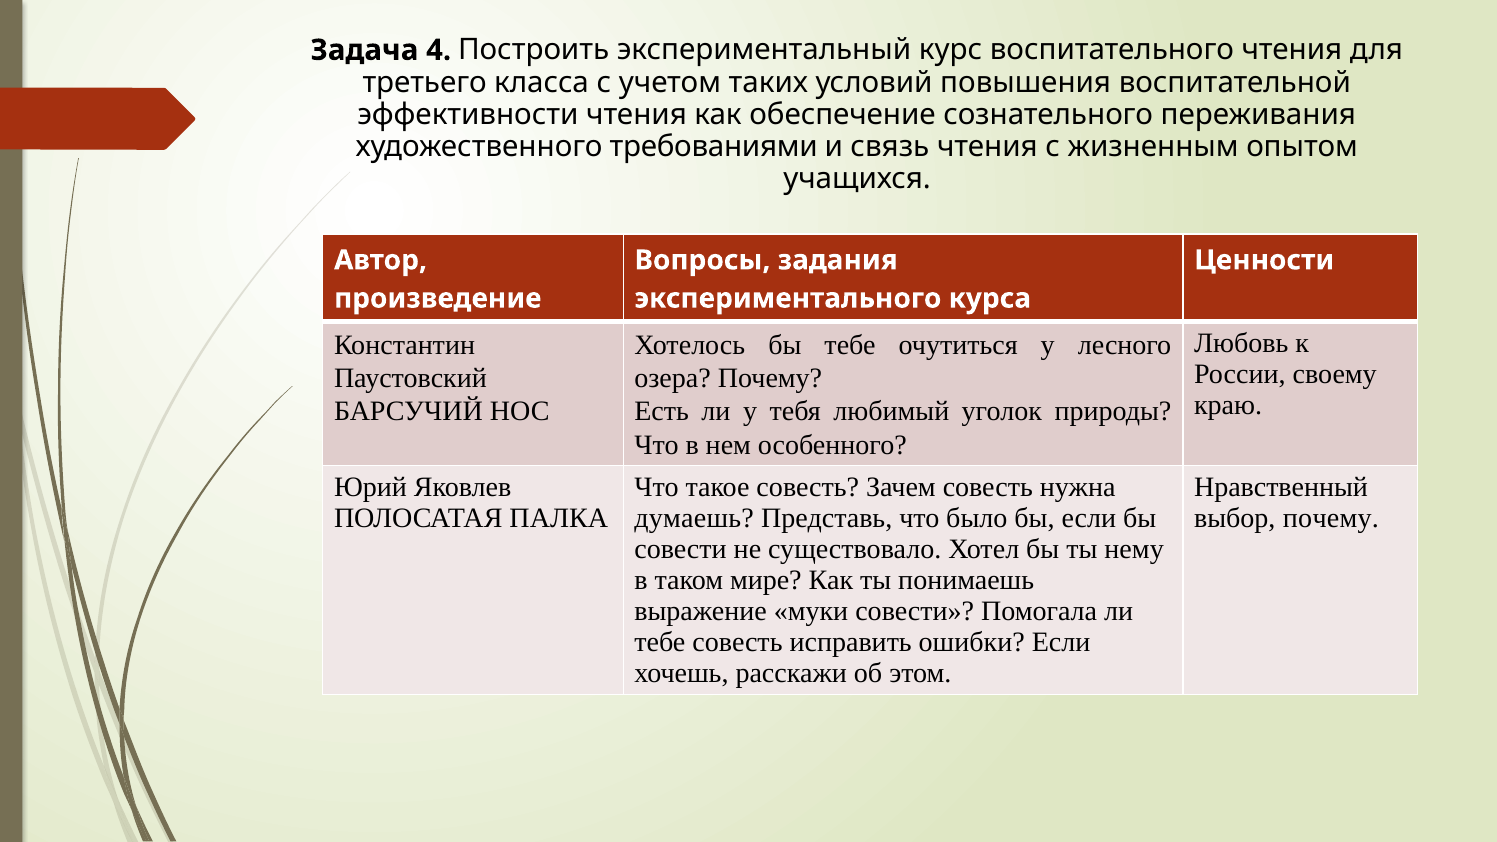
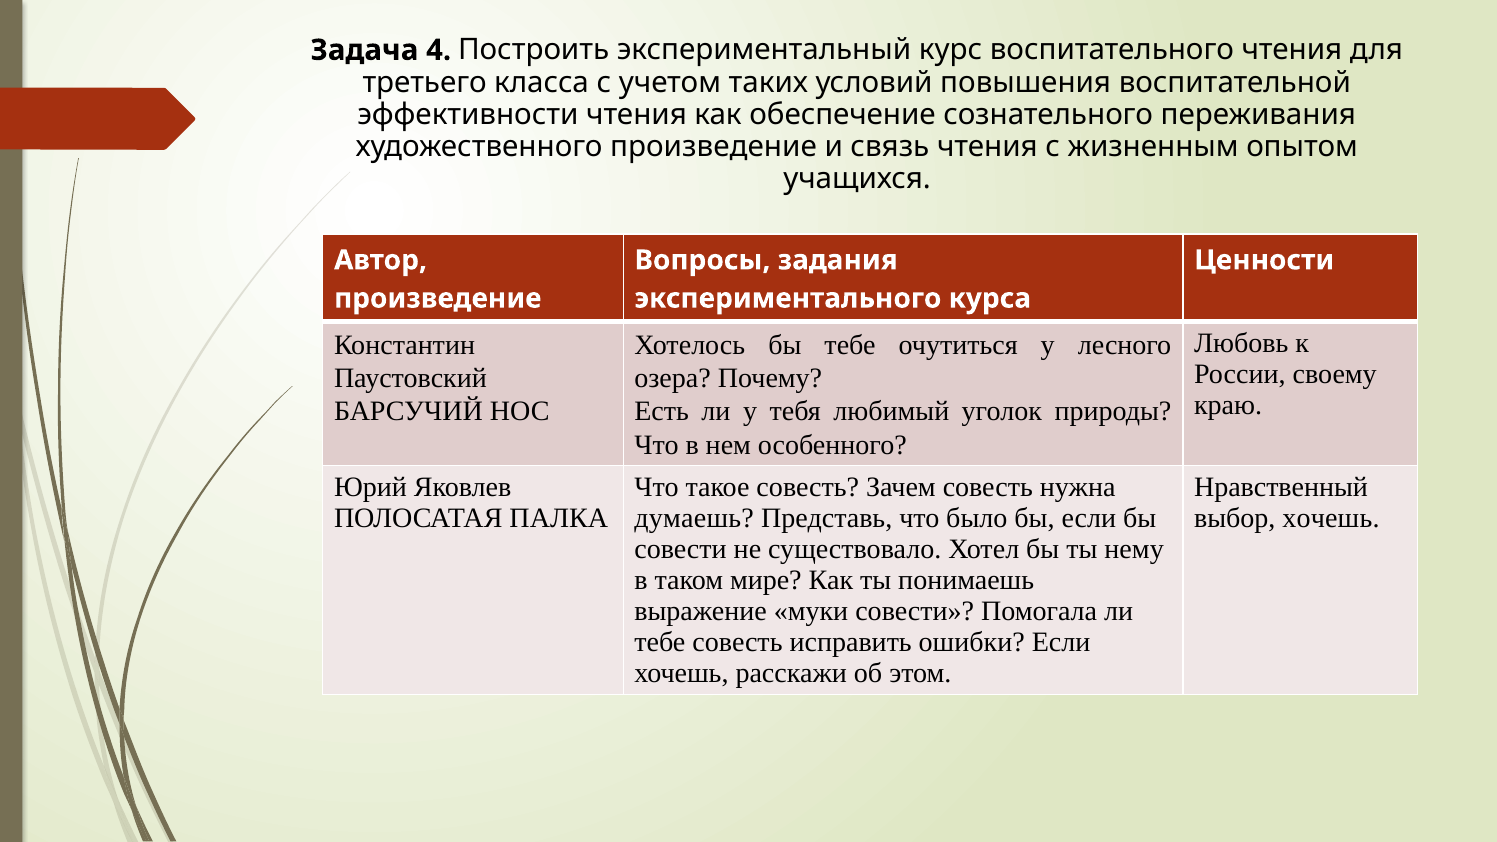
художественного требованиями: требованиями -> произведение
выбор почему: почему -> хочешь
